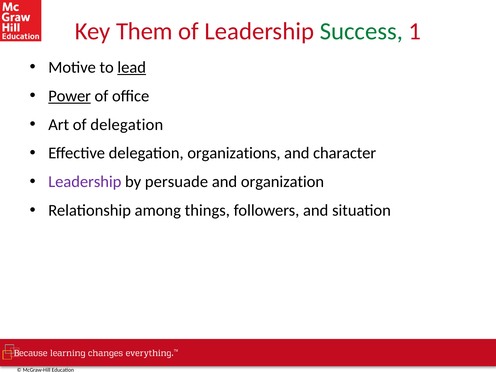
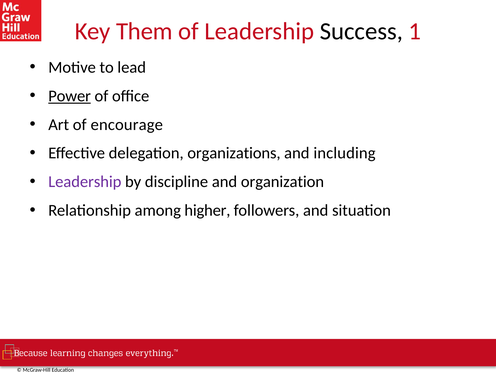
Success colour: green -> black
lead underline: present -> none
of delegation: delegation -> encourage
character: character -> including
persuade: persuade -> discipline
things: things -> higher
